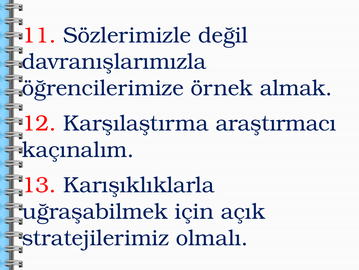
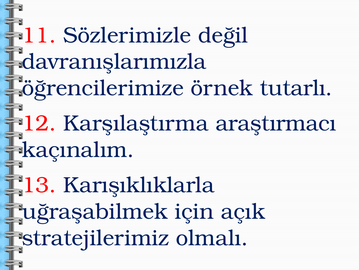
almak: almak -> tutarlı
